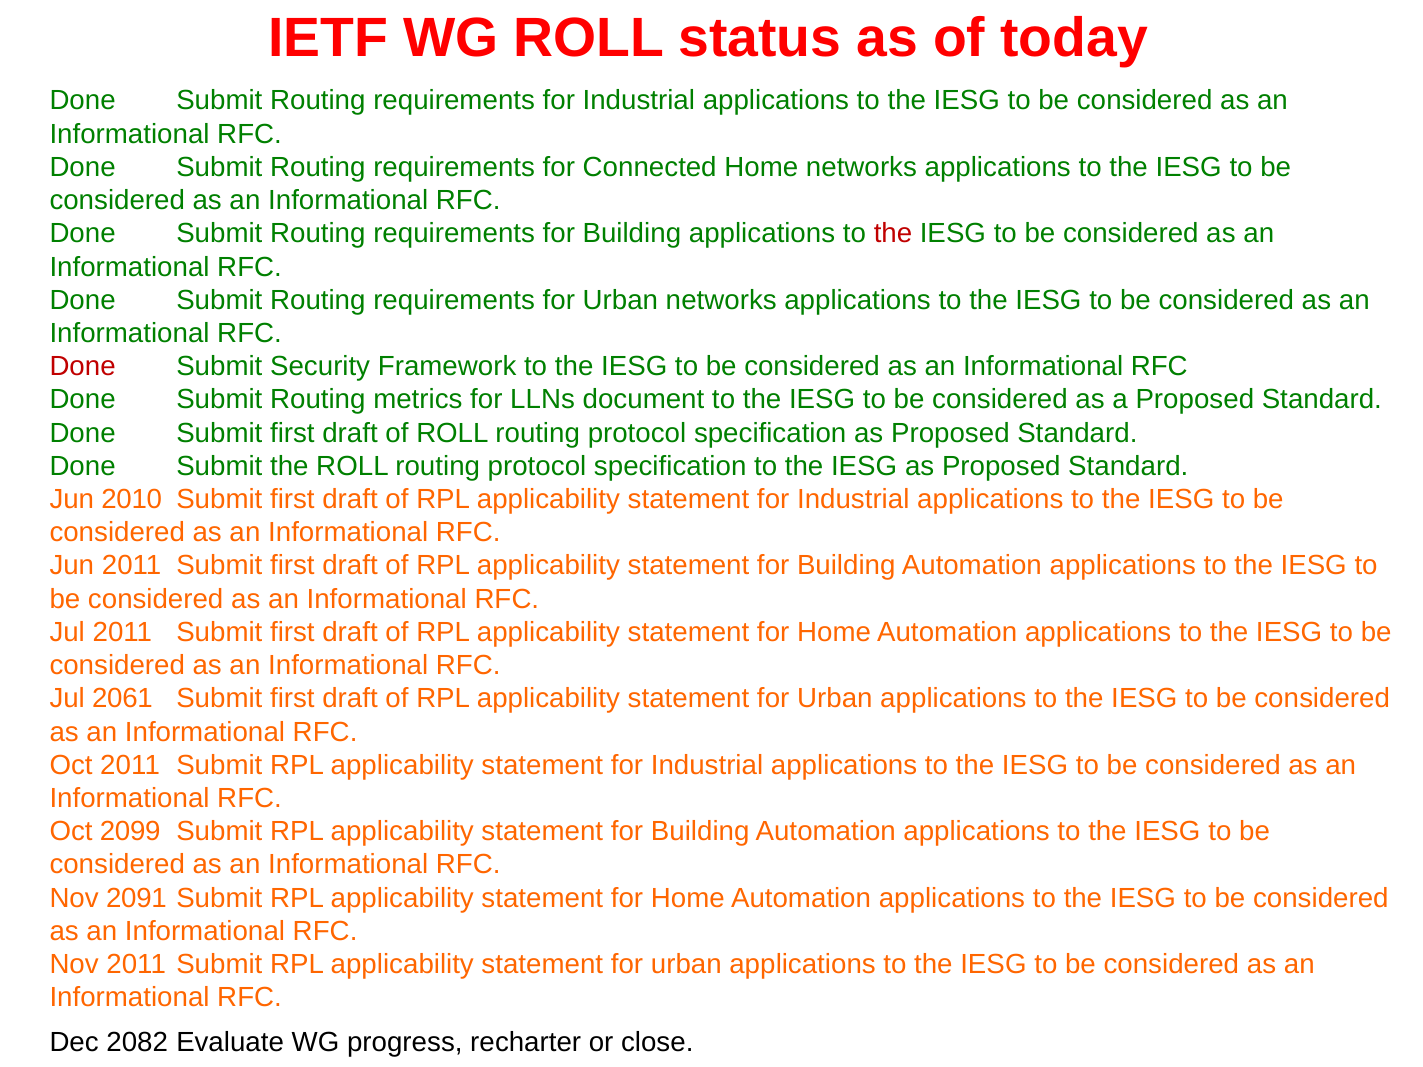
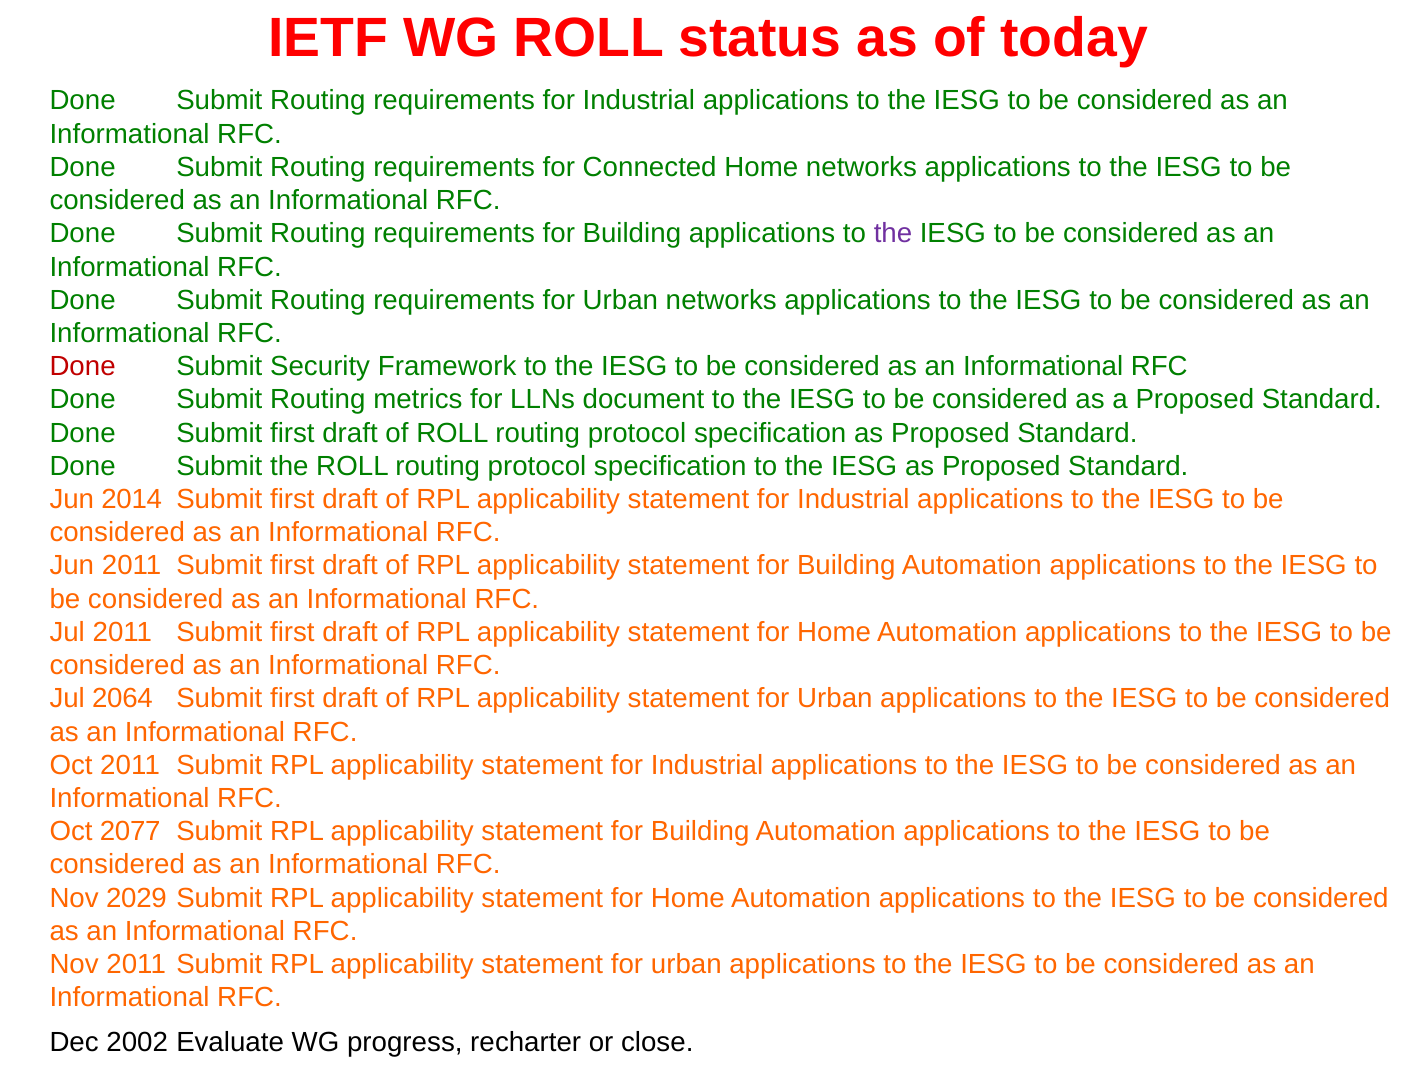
the at (893, 234) colour: red -> purple
2010: 2010 -> 2014
2061: 2061 -> 2064
2099: 2099 -> 2077
2091: 2091 -> 2029
2082: 2082 -> 2002
